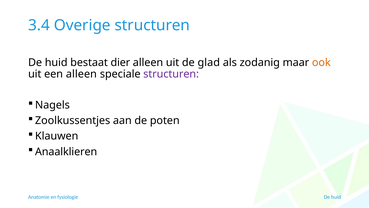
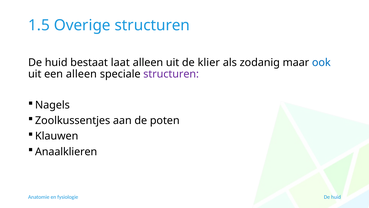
3.4: 3.4 -> 1.5
dier: dier -> laat
glad: glad -> klier
ook colour: orange -> blue
